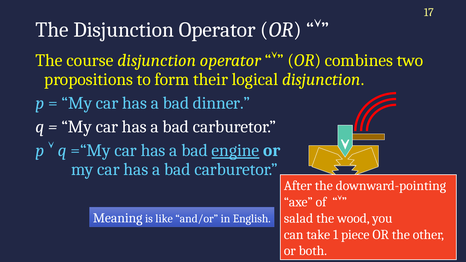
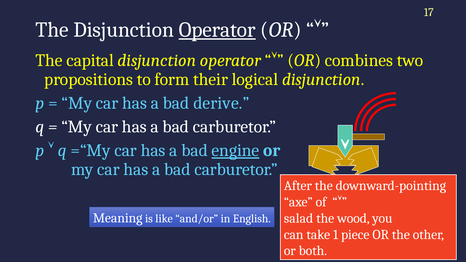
Operator at (217, 30) underline: none -> present
course: course -> capital
dinner: dinner -> derive
